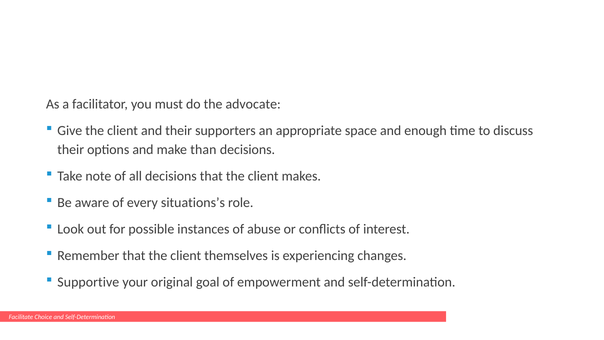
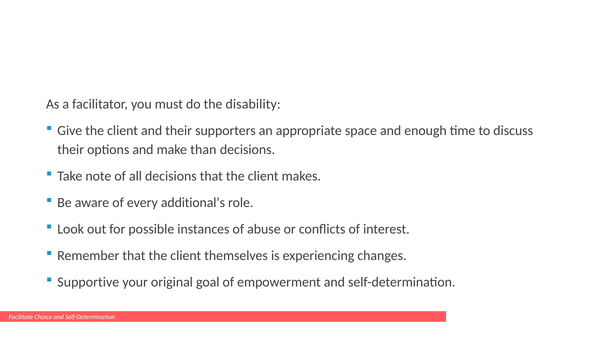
advocate: advocate -> disability
situations’s: situations’s -> additional’s
